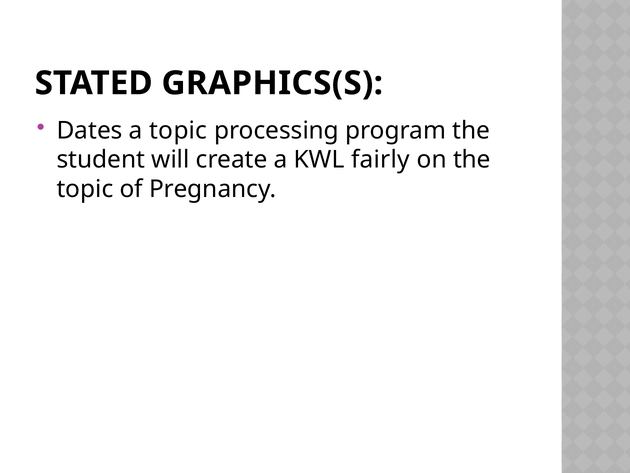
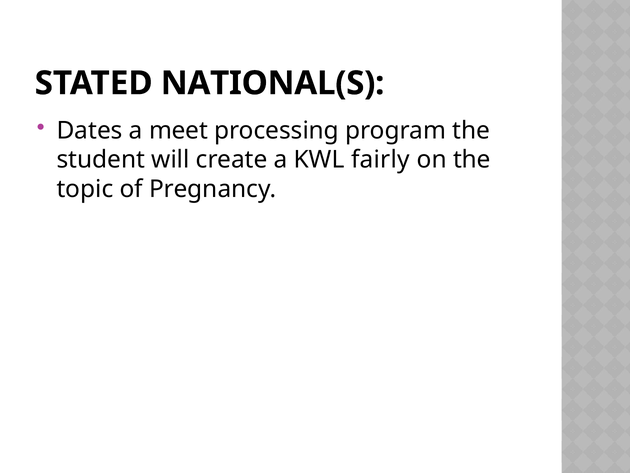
GRAPHICS(S: GRAPHICS(S -> NATIONAL(S
a topic: topic -> meet
